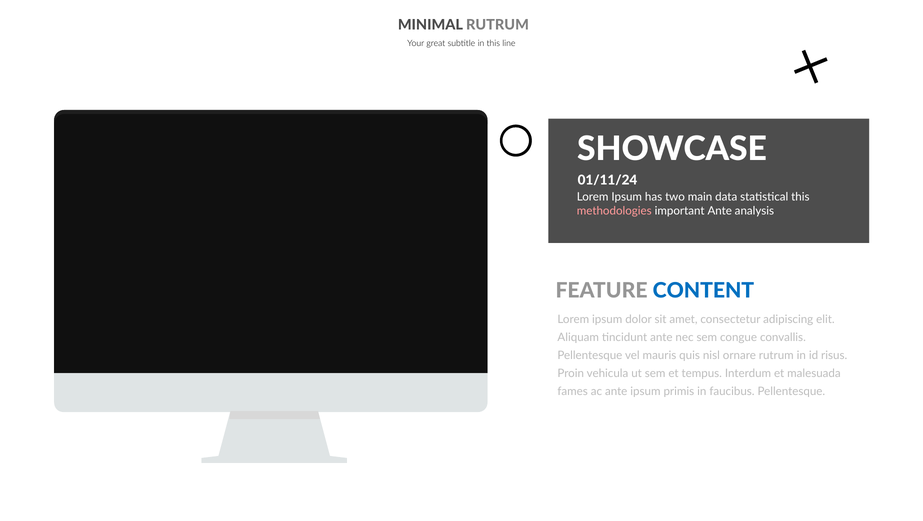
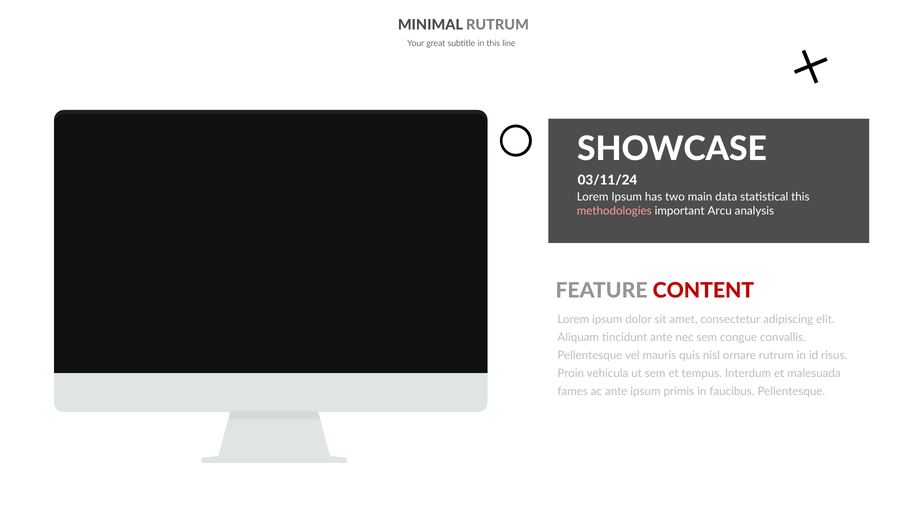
01/11/24: 01/11/24 -> 03/11/24
important Ante: Ante -> Arcu
CONTENT colour: blue -> red
